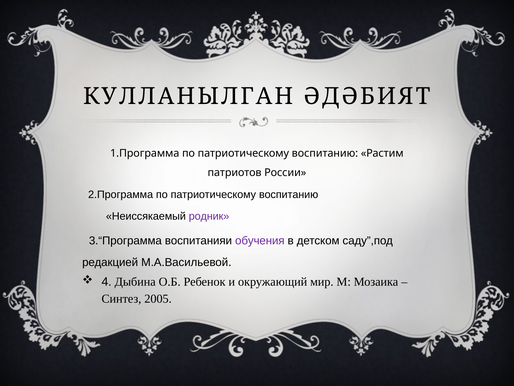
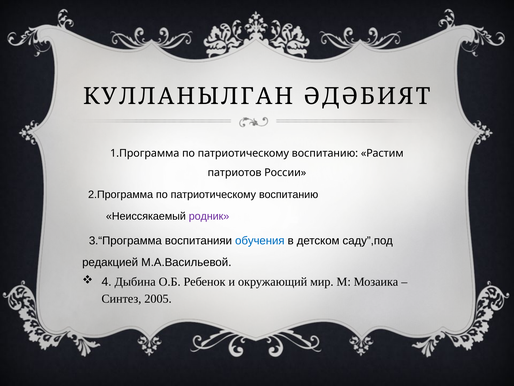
обучения colour: purple -> blue
